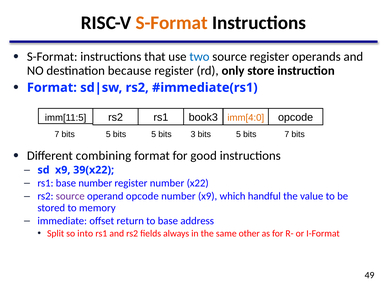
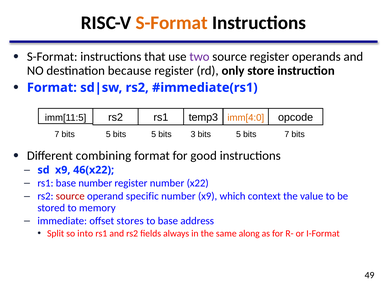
two colour: blue -> purple
book3: book3 -> temp3
39(x22: 39(x22 -> 46(x22
source at (70, 196) colour: purple -> red
operand opcode: opcode -> specific
handful: handful -> context
return: return -> stores
other: other -> along
